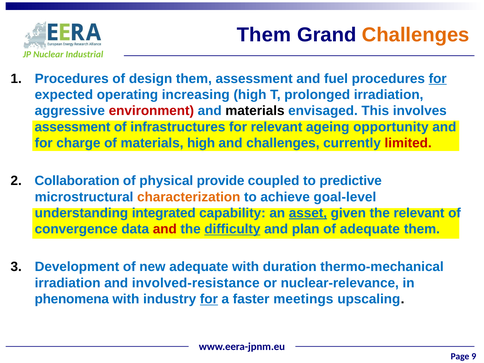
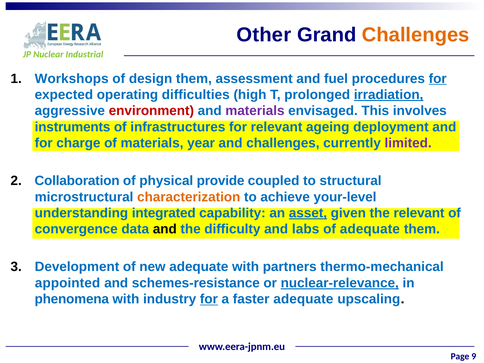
Them at (264, 35): Them -> Other
Procedures at (72, 79): Procedures -> Workshops
increasing: increasing -> difficulties
irradiation at (389, 95) underline: none -> present
materials at (255, 111) colour: black -> purple
assessment at (73, 127): assessment -> instruments
opportunity: opportunity -> deployment
materials high: high -> year
limited colour: red -> purple
predictive: predictive -> structural
goal-level: goal-level -> your-level
and at (165, 229) colour: red -> black
difficulty underline: present -> none
plan: plan -> labs
duration: duration -> partners
irradiation at (68, 283): irradiation -> appointed
involved-resistance: involved-resistance -> schemes-resistance
nuclear-relevance underline: none -> present
faster meetings: meetings -> adequate
